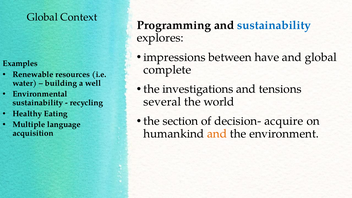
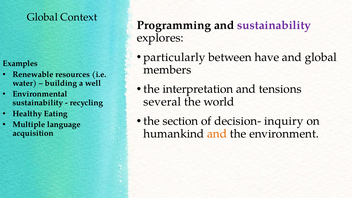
sustainability at (274, 25) colour: blue -> purple
impressions: impressions -> particularly
complete: complete -> members
investigations: investigations -> interpretation
acquire: acquire -> inquiry
